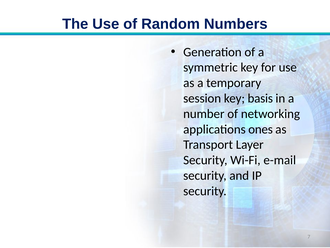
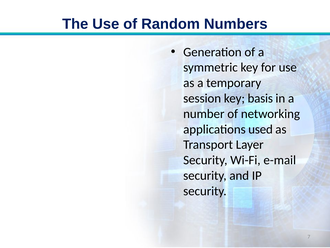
ones: ones -> used
